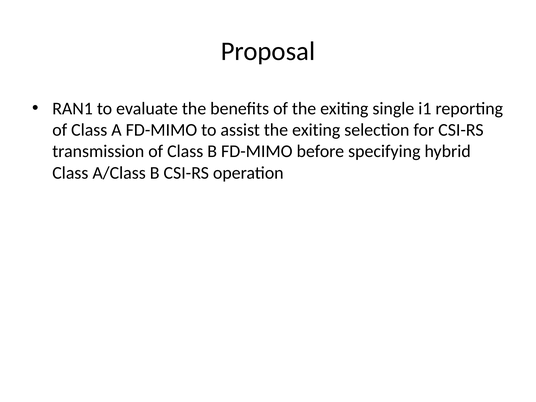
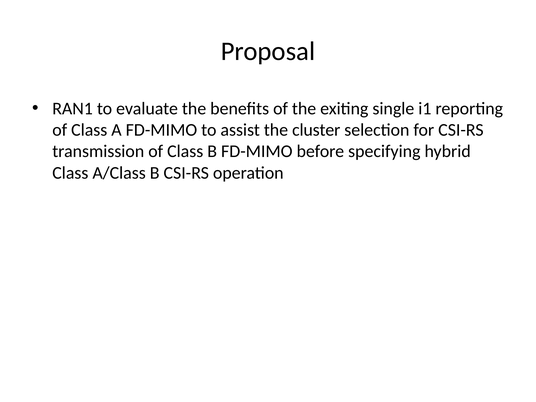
assist the exiting: exiting -> cluster
